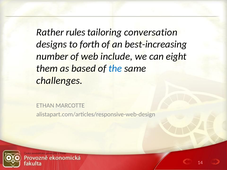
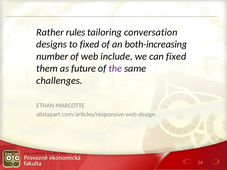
to forth: forth -> fixed
best-increasing: best-increasing -> both-increasing
can eight: eight -> fixed
based: based -> future
the colour: blue -> purple
